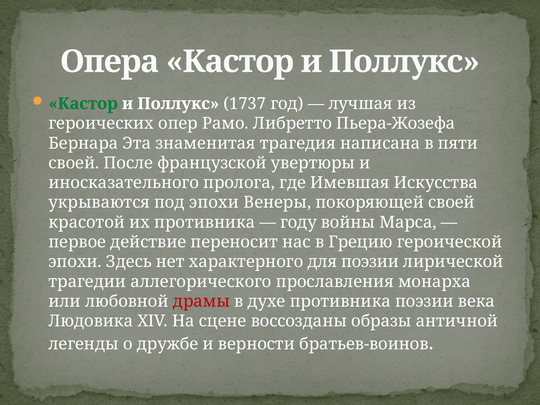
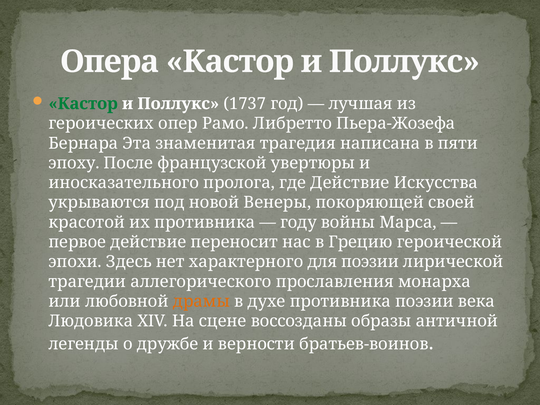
своей at (74, 163): своей -> эпоху
где Имевшая: Имевшая -> Действие
под эпохи: эпохи -> новой
драмы colour: red -> orange
